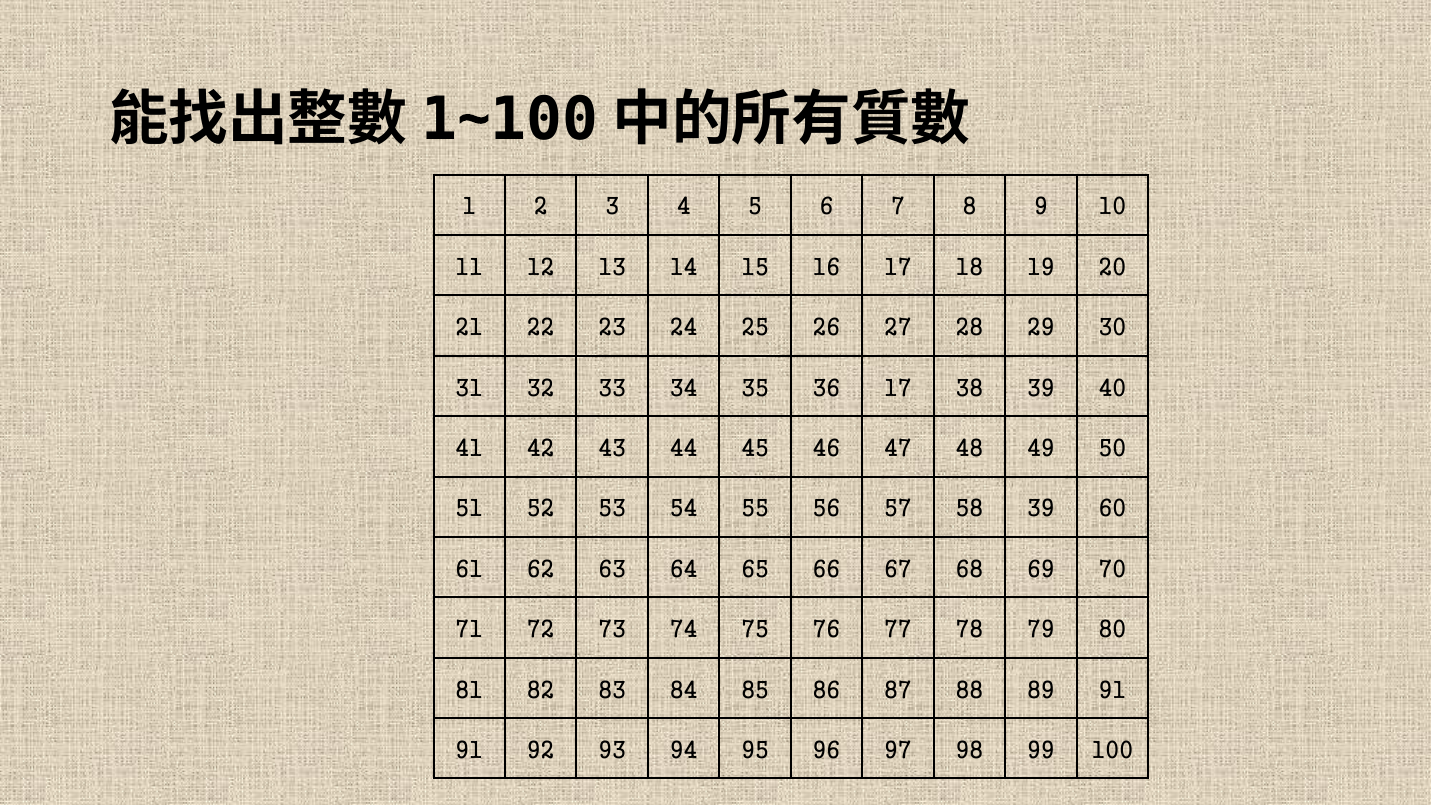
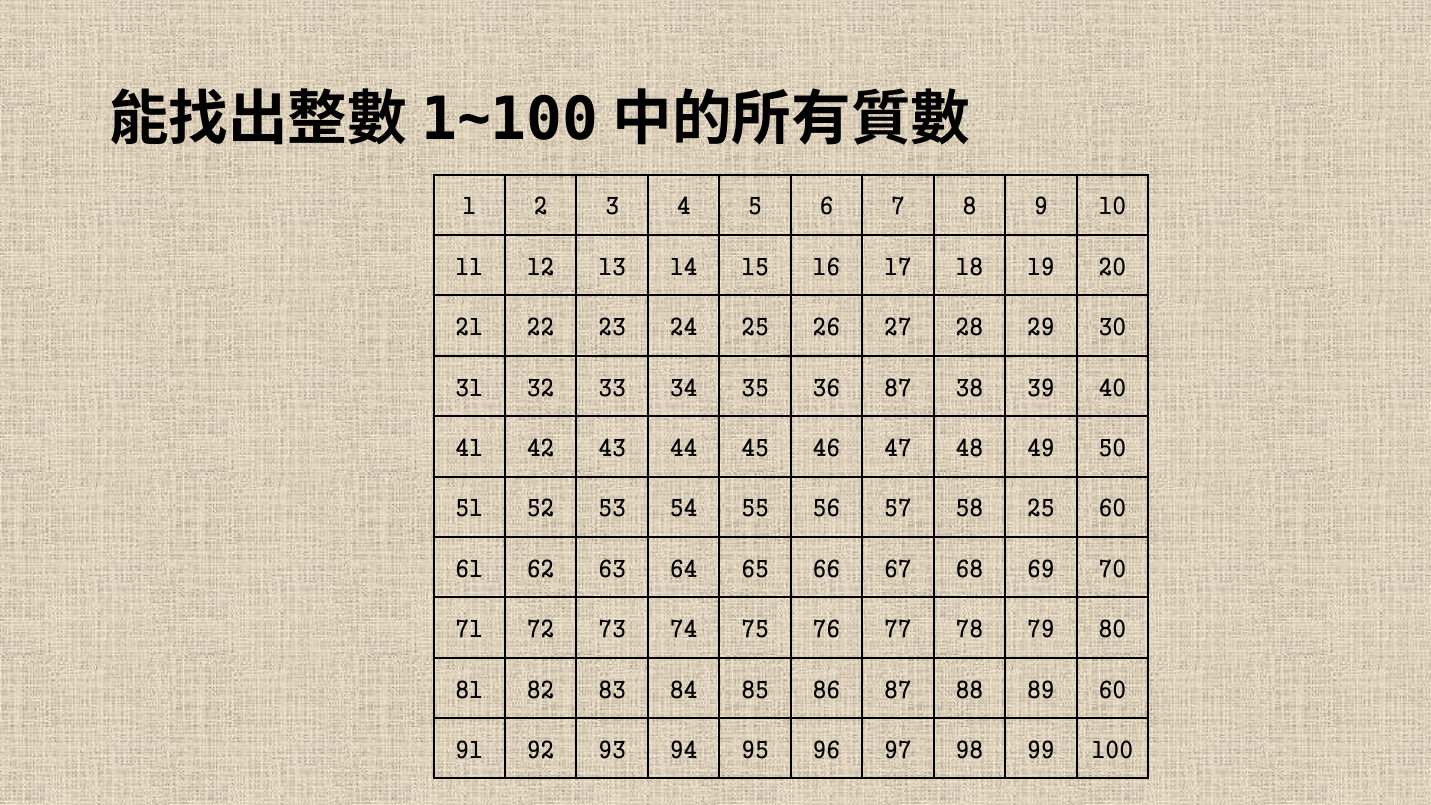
36 17: 17 -> 87
58 39: 39 -> 25
89 91: 91 -> 60
